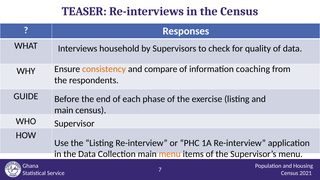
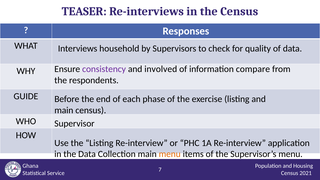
consistency colour: orange -> purple
compare: compare -> involved
coaching: coaching -> compare
